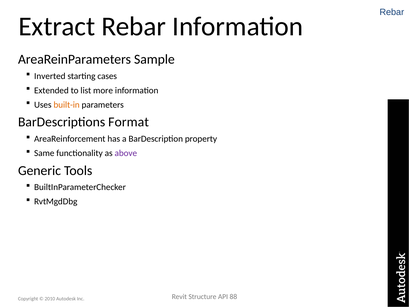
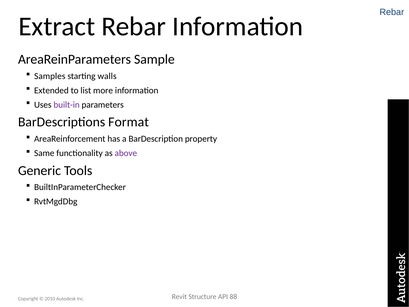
Inverted: Inverted -> Samples
cases: cases -> walls
built-in colour: orange -> purple
